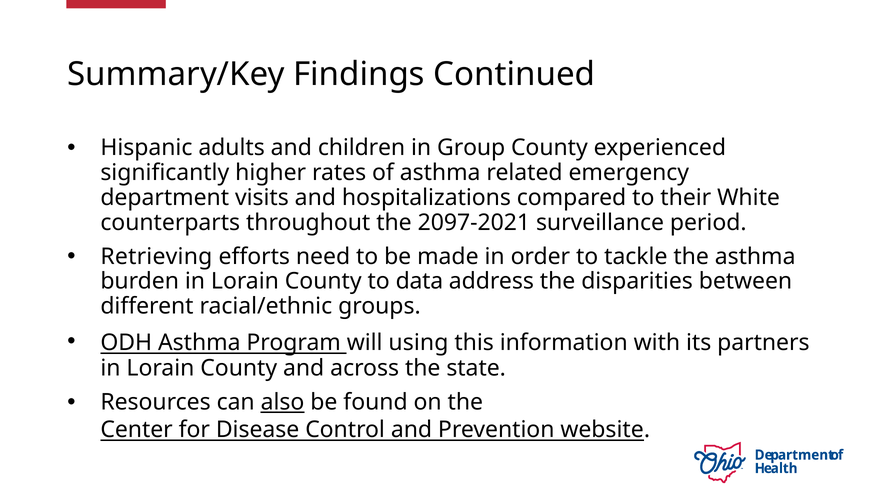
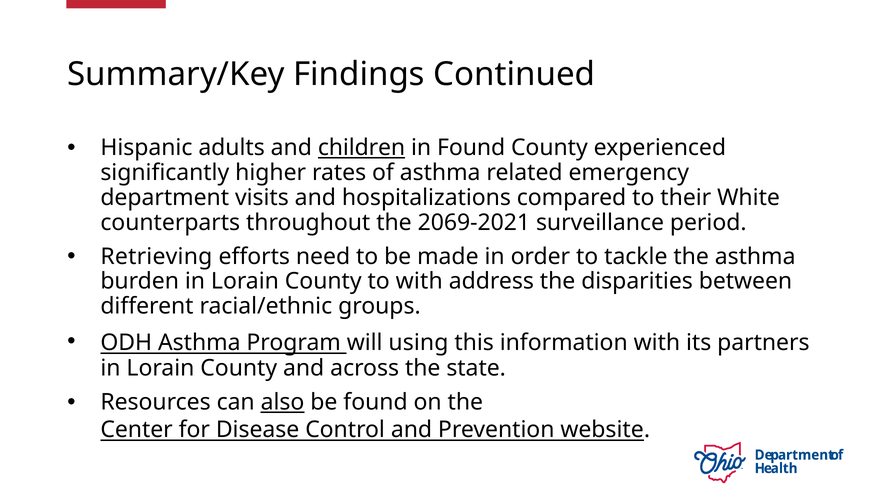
children underline: none -> present
in Group: Group -> Found
2097-2021: 2097-2021 -> 2069-2021
to data: data -> with
